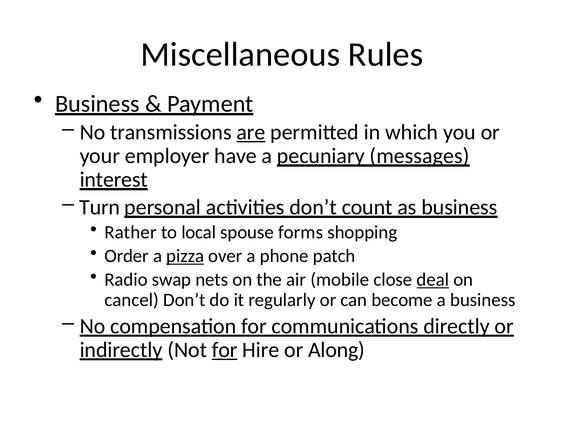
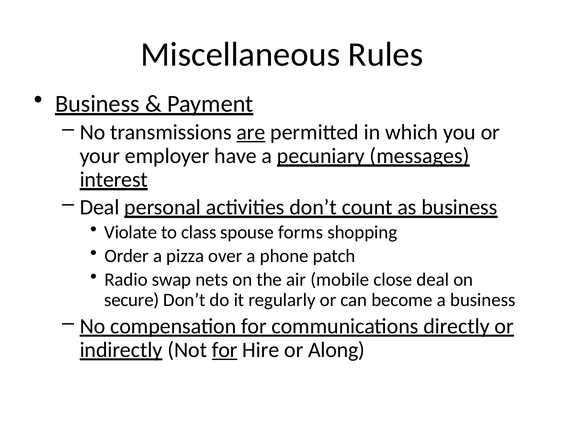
Turn at (100, 207): Turn -> Deal
Rather: Rather -> Violate
local: local -> class
pizza underline: present -> none
deal at (433, 280) underline: present -> none
cancel: cancel -> secure
